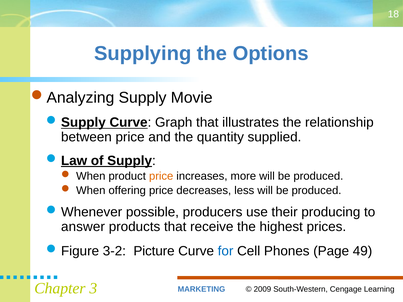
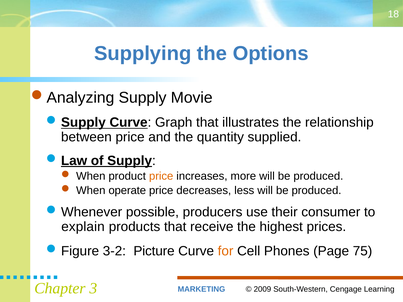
offering: offering -> operate
producing: producing -> consumer
answer: answer -> explain
for colour: blue -> orange
49: 49 -> 75
